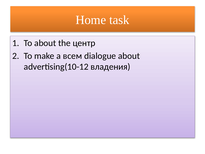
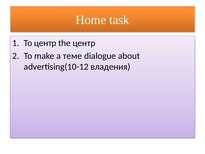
To about: about -> центр
всем: всем -> теме
